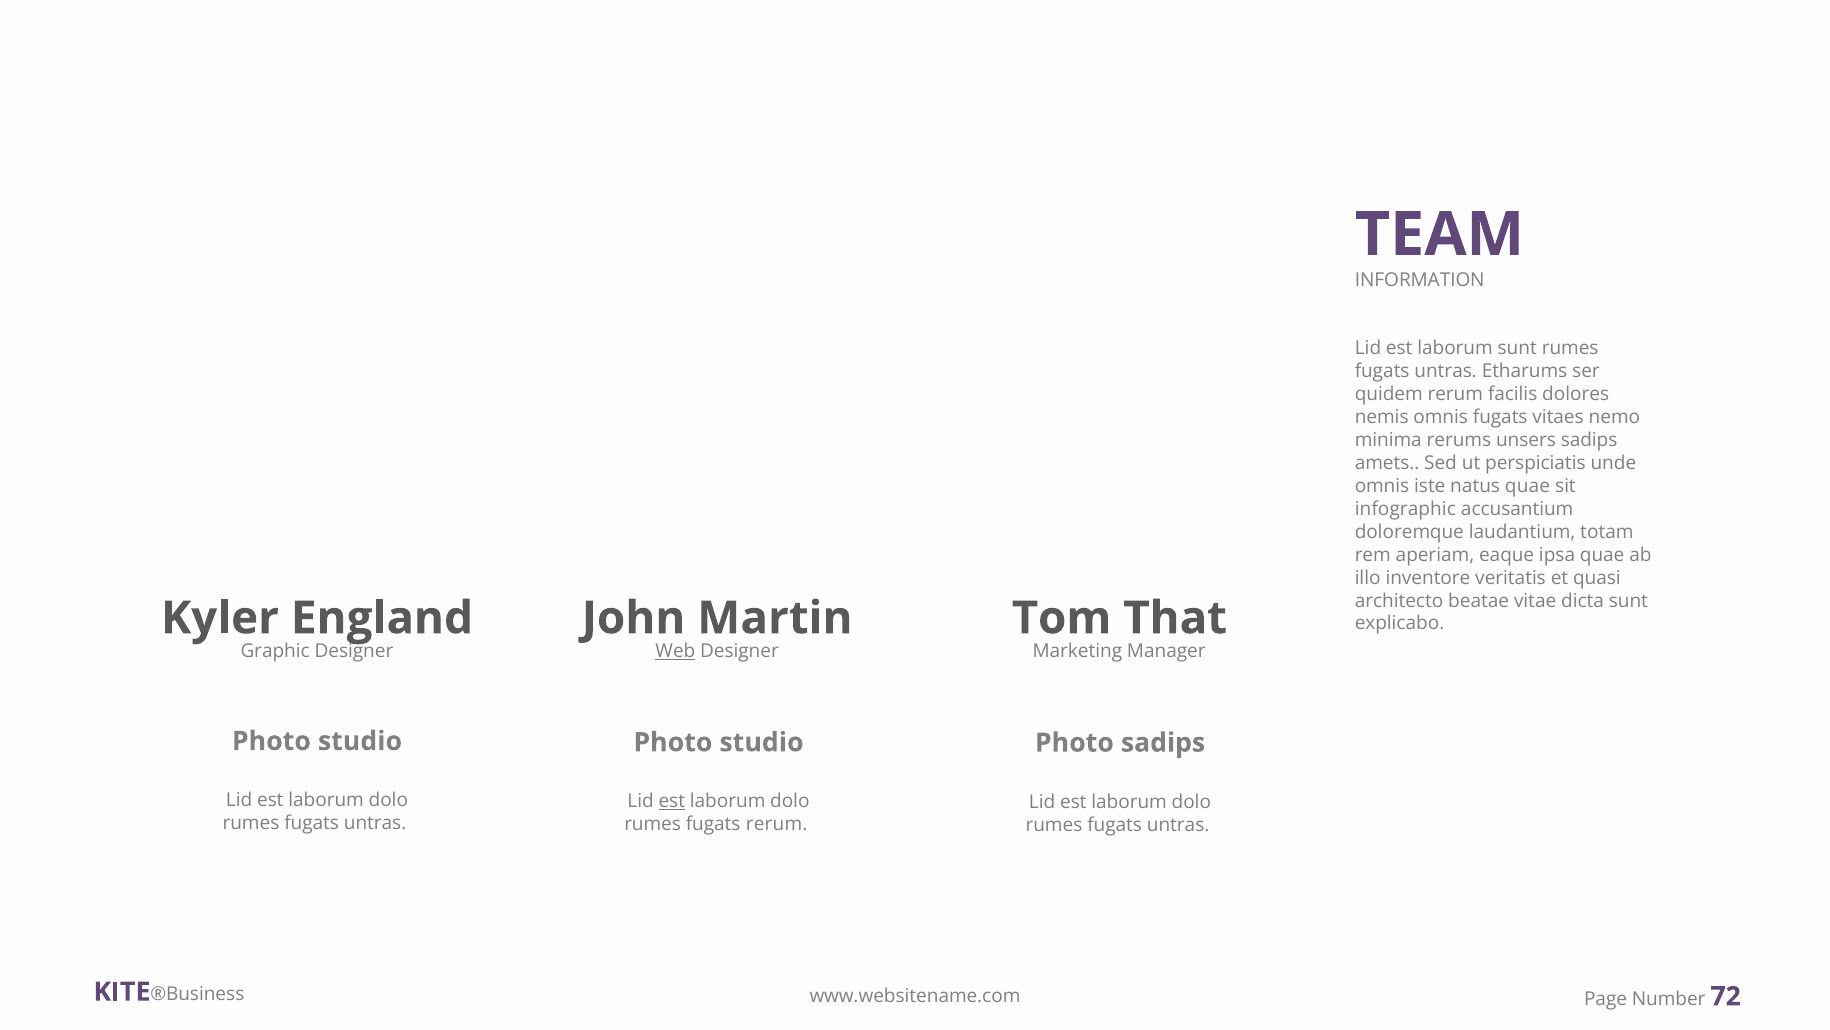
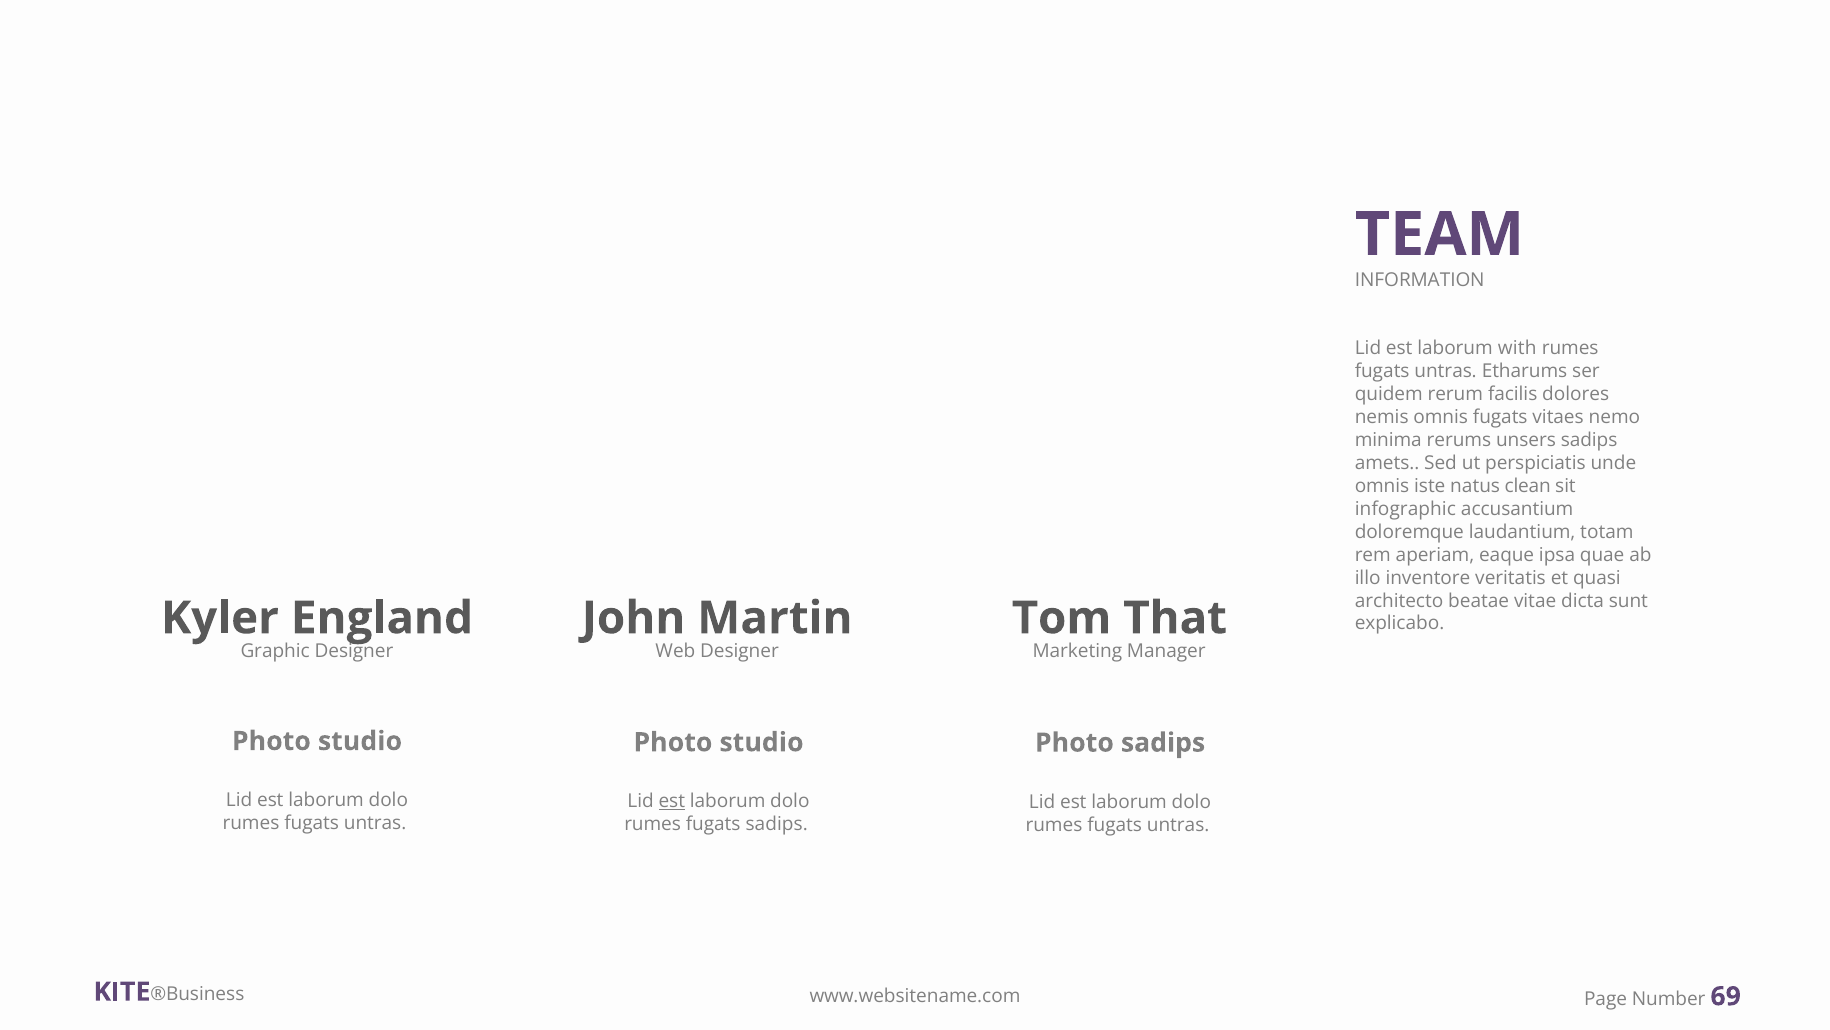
laborum sunt: sunt -> with
natus quae: quae -> clean
Web underline: present -> none
fugats rerum: rerum -> sadips
72: 72 -> 69
